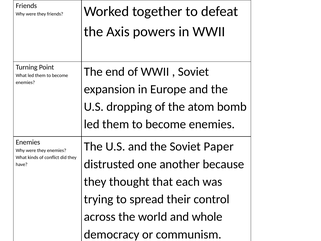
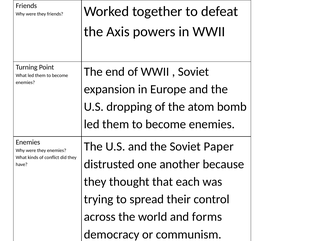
whole: whole -> forms
